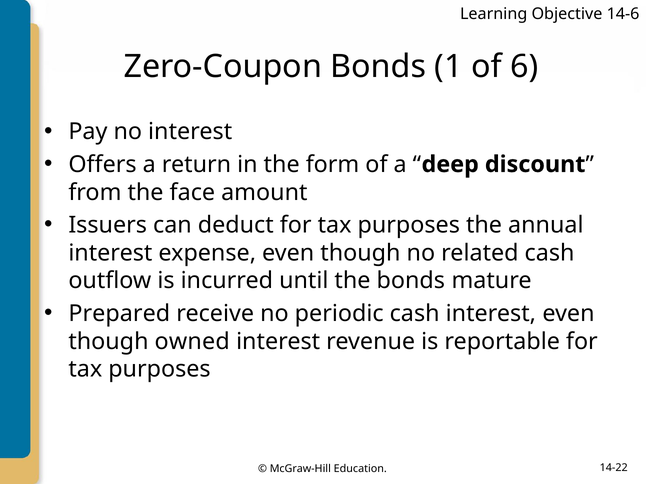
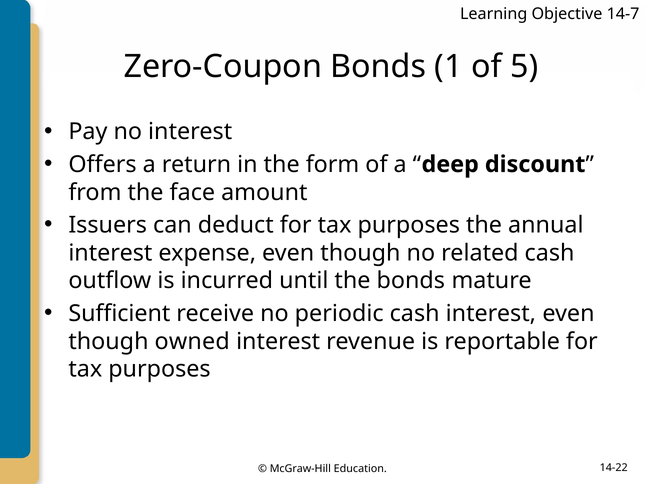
14-6: 14-6 -> 14-7
6: 6 -> 5
Prepared: Prepared -> Sufficient
